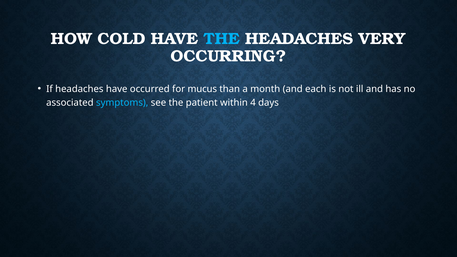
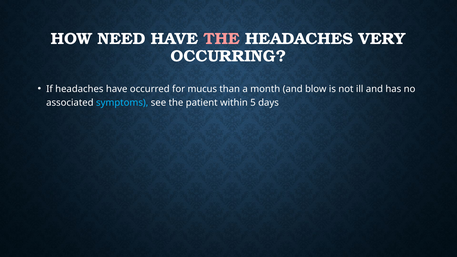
COLD: COLD -> NEED
THE at (222, 39) colour: light blue -> pink
each: each -> blow
4: 4 -> 5
